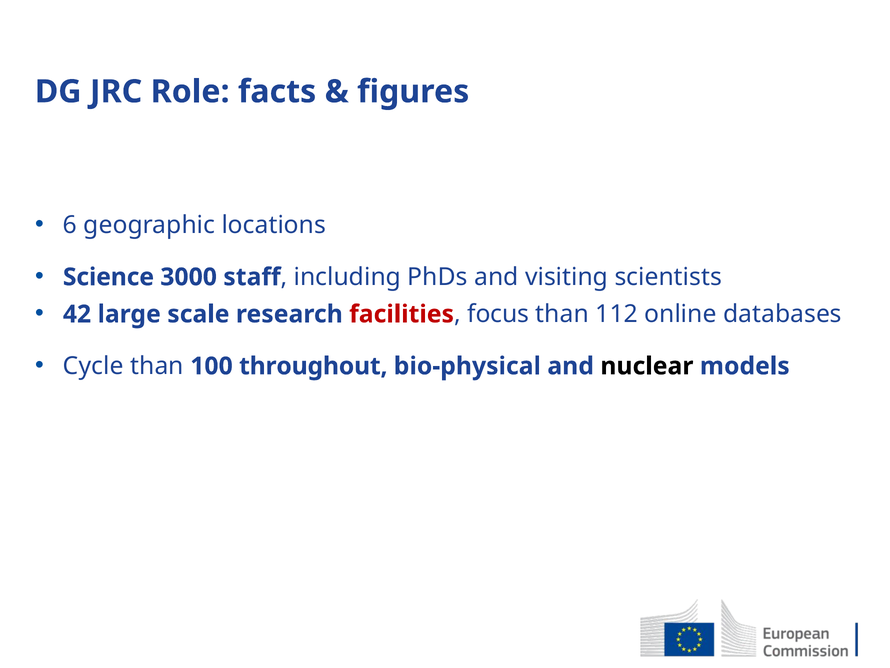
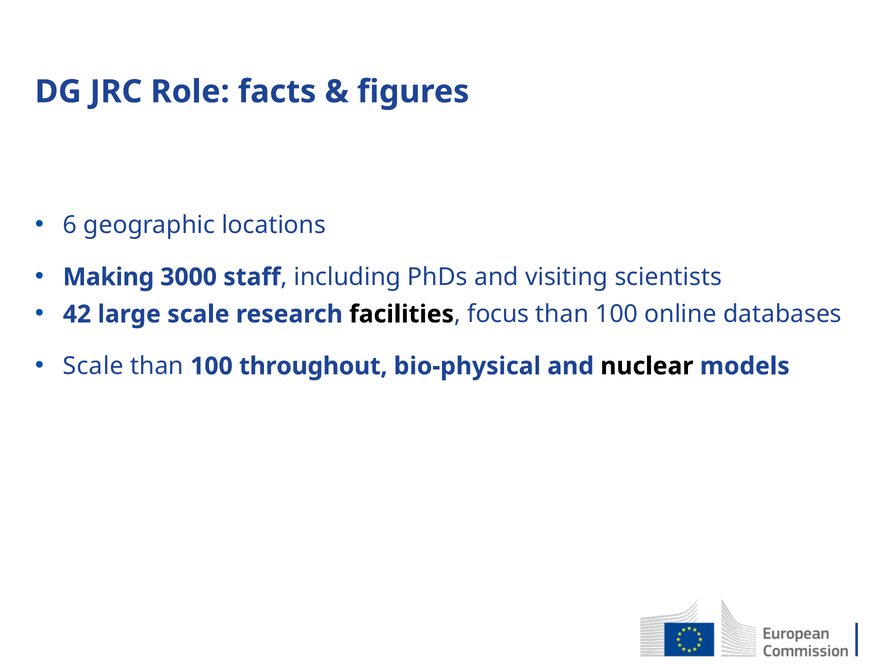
Science: Science -> Making
facilities colour: red -> black
112 at (617, 314): 112 -> 100
Cycle at (93, 366): Cycle -> Scale
